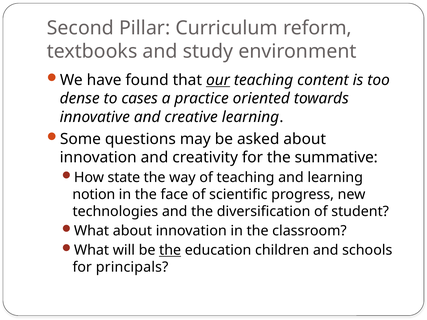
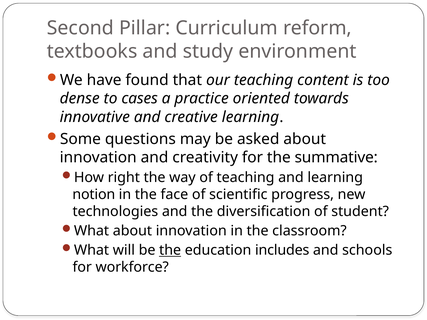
our underline: present -> none
state: state -> right
children: children -> includes
principals: principals -> workforce
